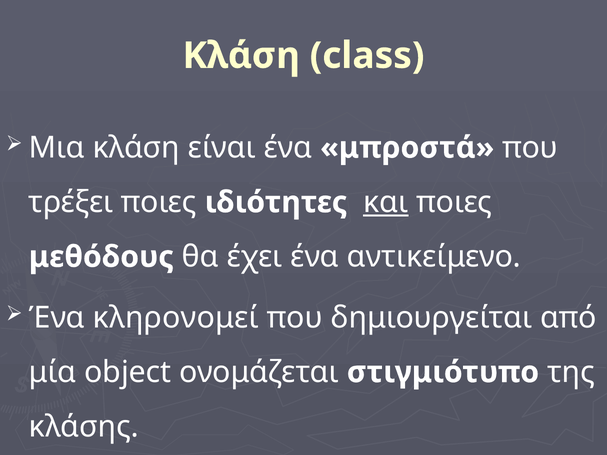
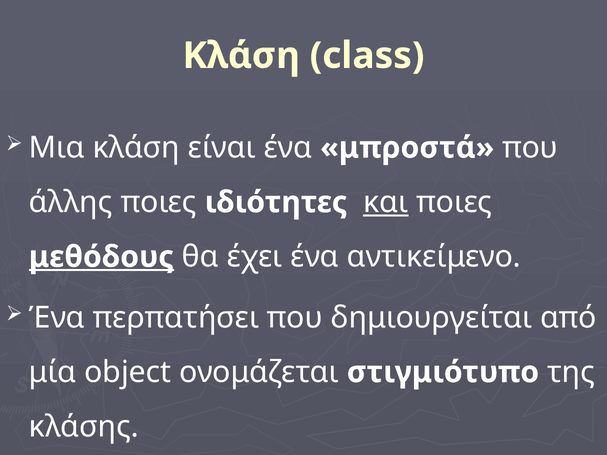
τρέξει: τρέξει -> άλλης
μεθόδους underline: none -> present
κληρονομεί: κληρονομεί -> περπατήσει
